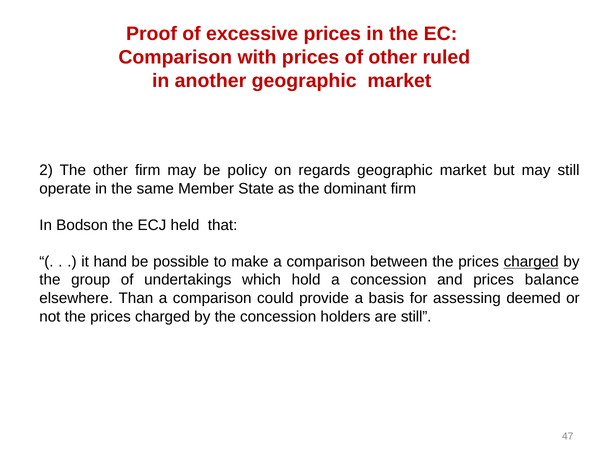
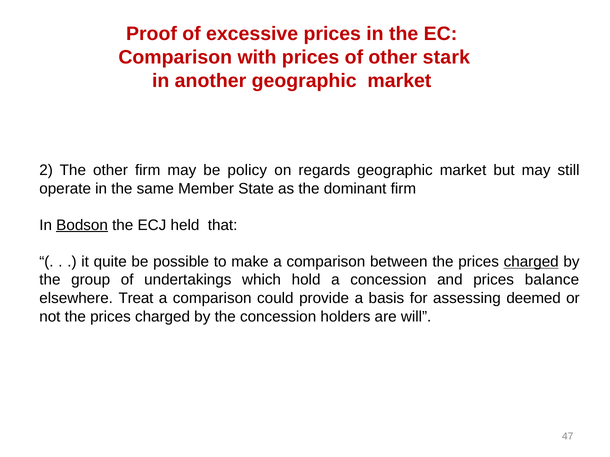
ruled: ruled -> stark
Bodson underline: none -> present
hand: hand -> quite
Than: Than -> Treat
are still: still -> will
